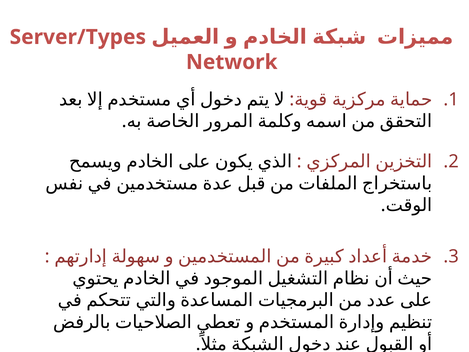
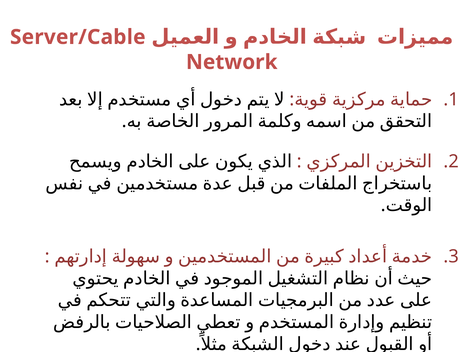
Server/Types: Server/Types -> Server/Cable
